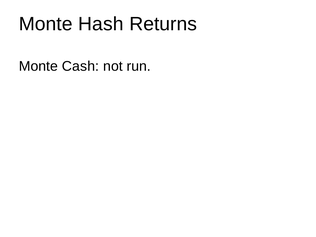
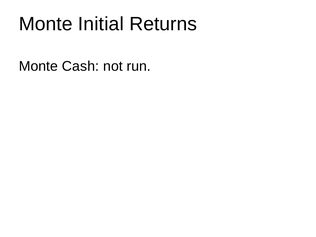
Hash: Hash -> Initial
